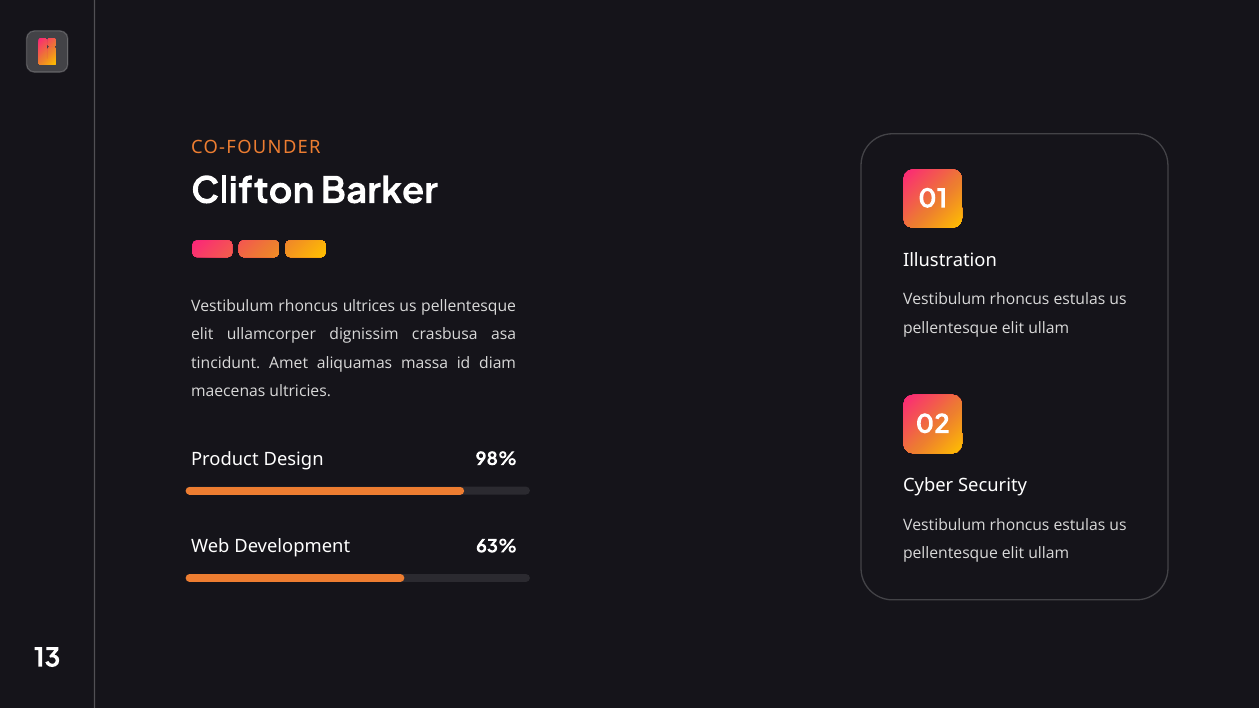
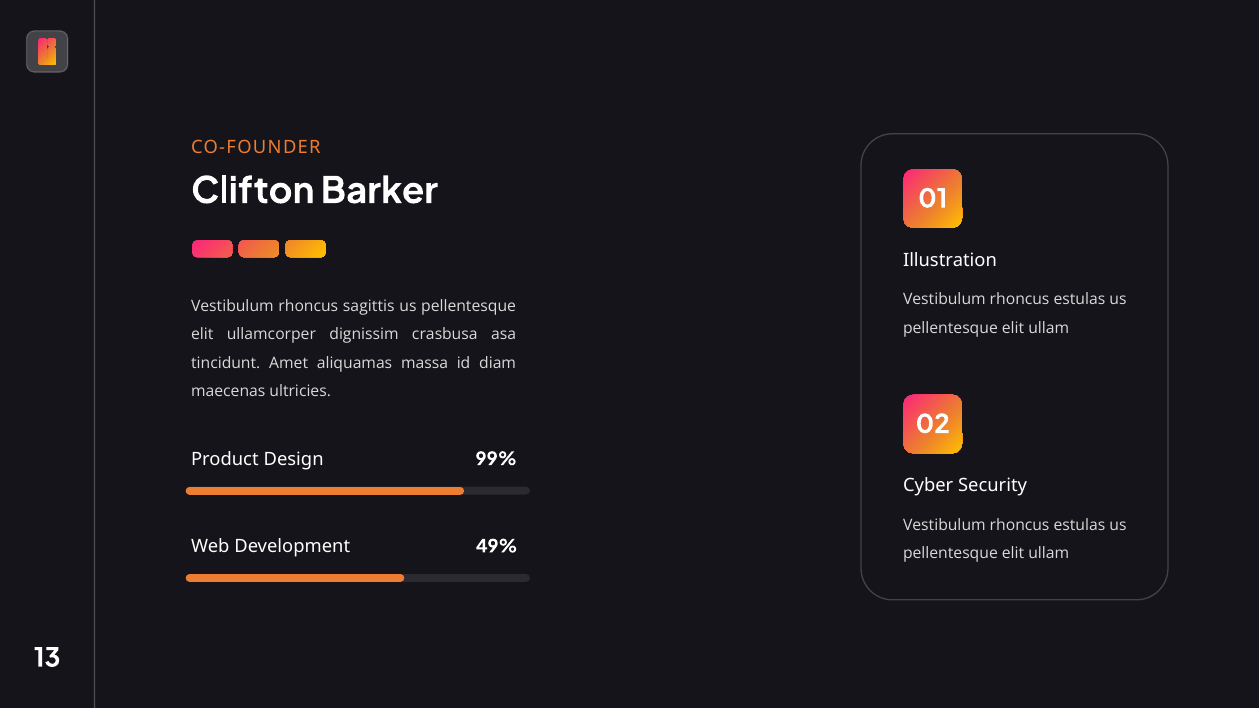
ultrices: ultrices -> sagittis
98%: 98% -> 99%
63%: 63% -> 49%
